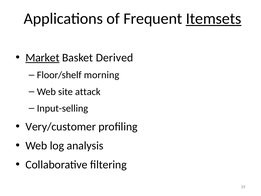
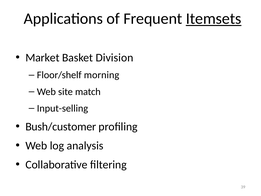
Market underline: present -> none
Derived: Derived -> Division
attack: attack -> match
Very/customer: Very/customer -> Bush/customer
